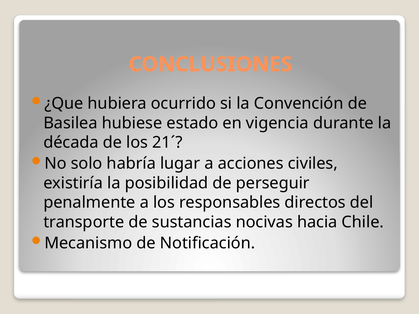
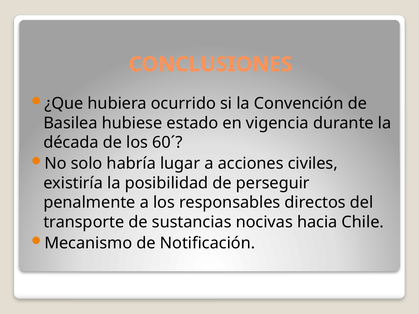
21´: 21´ -> 60´
